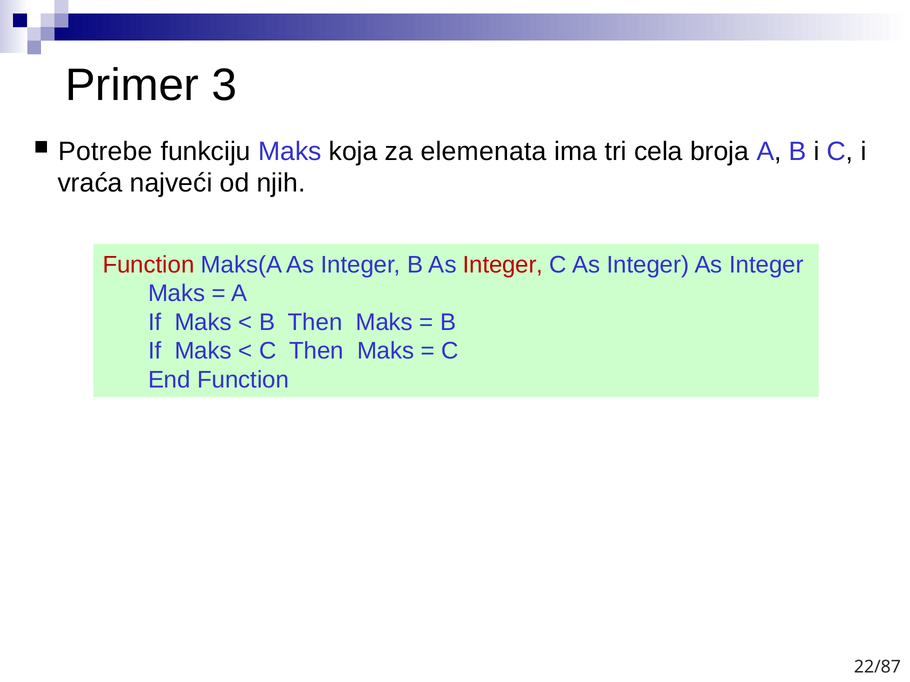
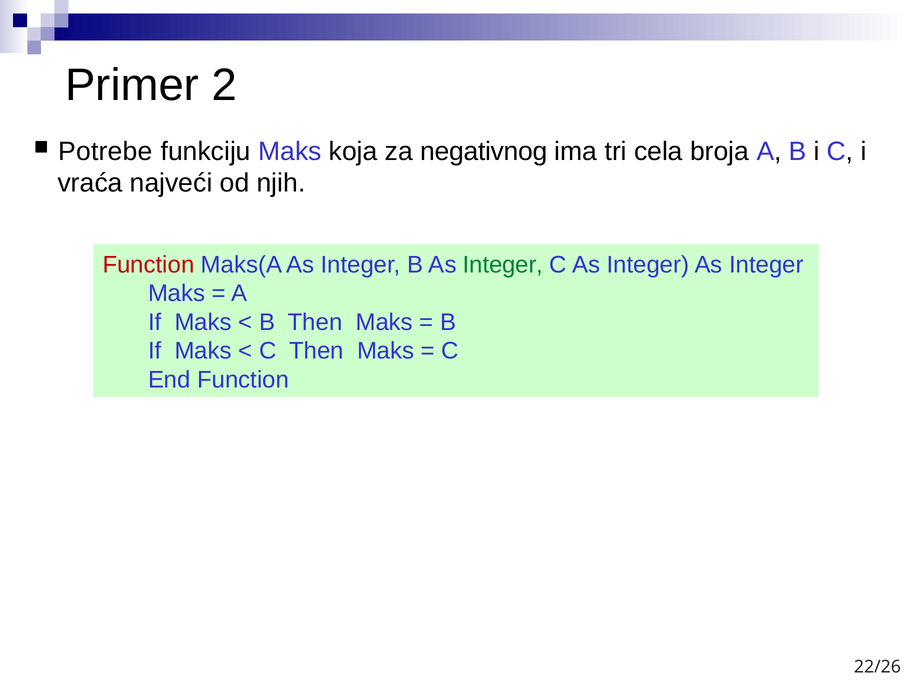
3: 3 -> 2
elemenata: elemenata -> negativnog
Integer at (503, 265) colour: red -> green
22/87: 22/87 -> 22/26
